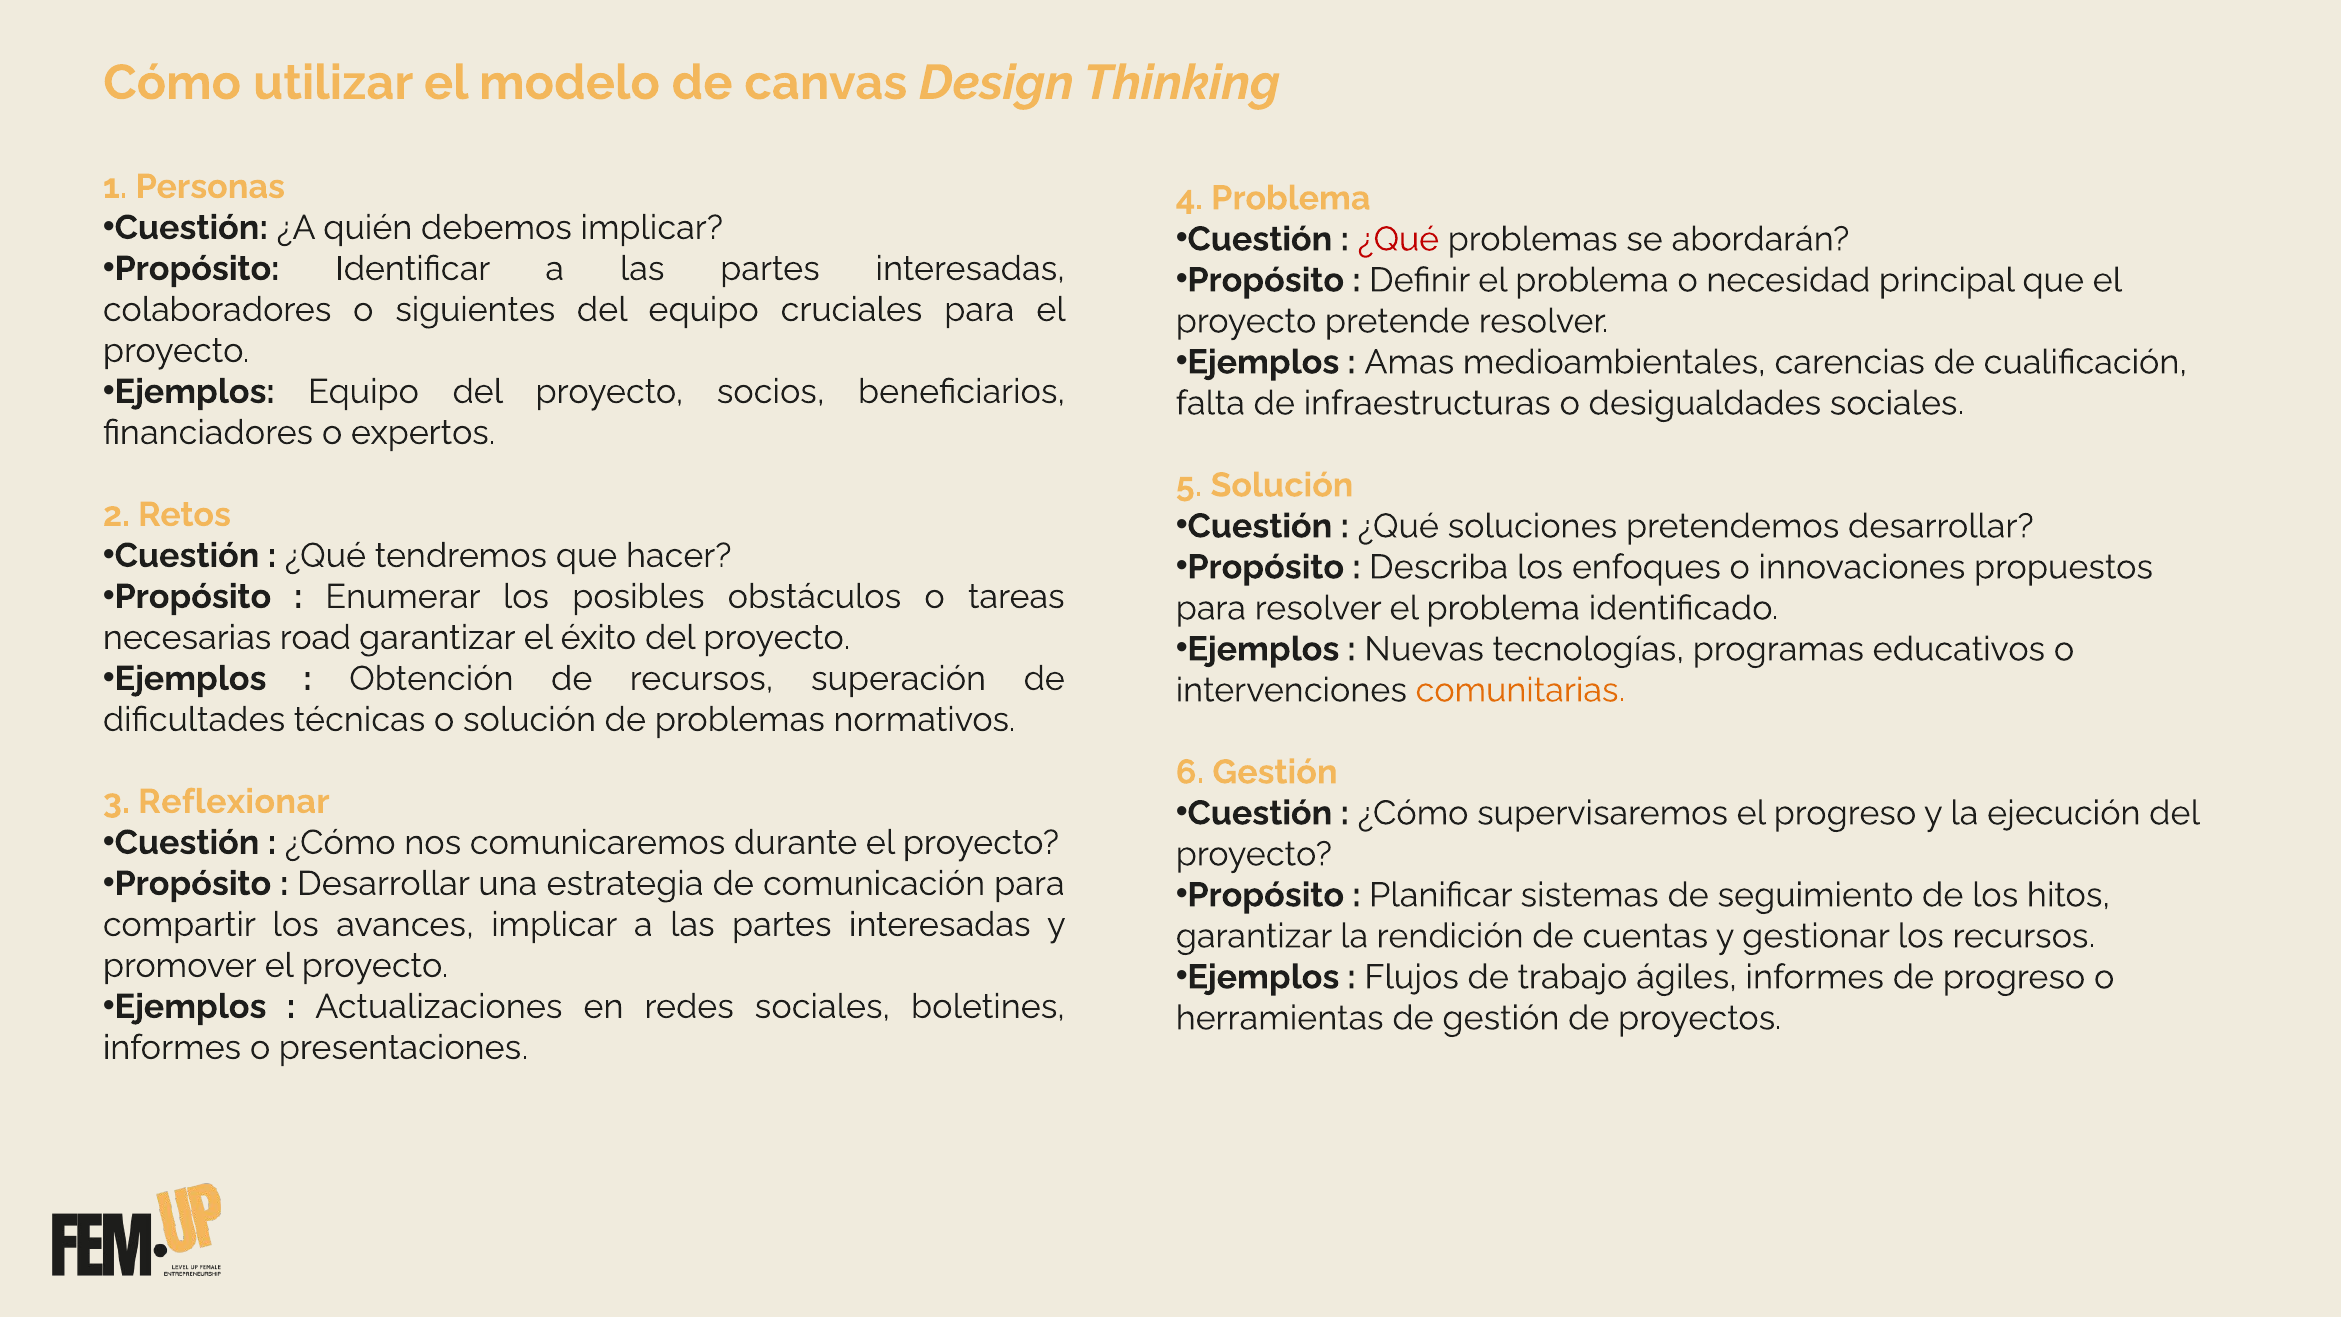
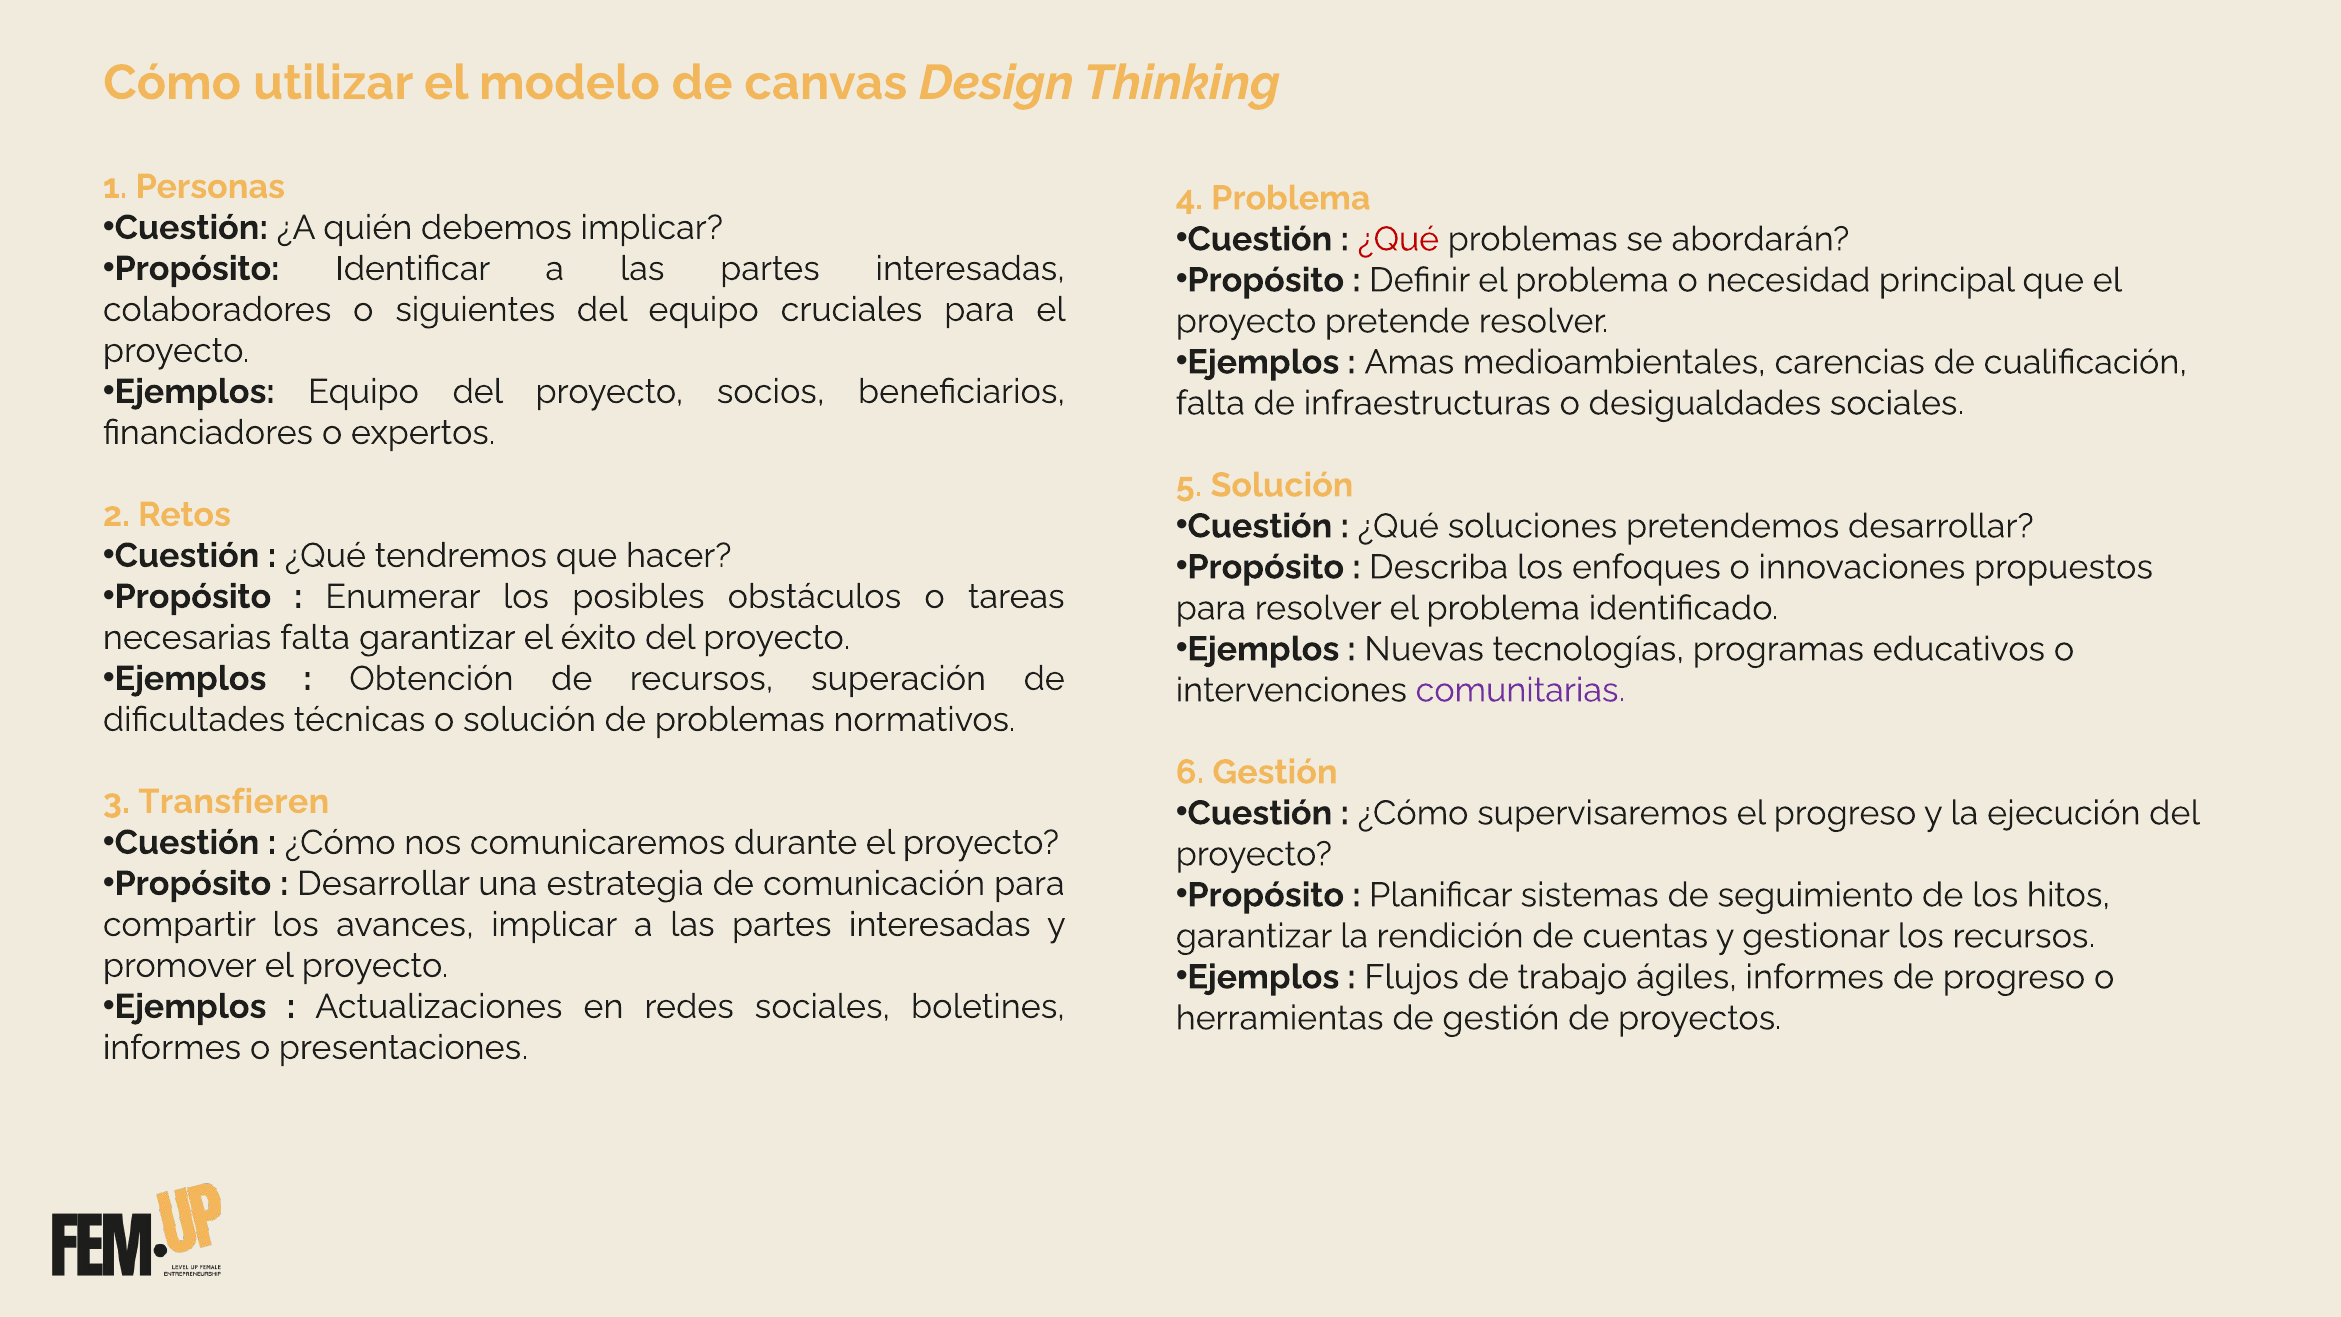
necesarias road: road -> falta
comunitarias colour: orange -> purple
Reflexionar: Reflexionar -> Transfieren
